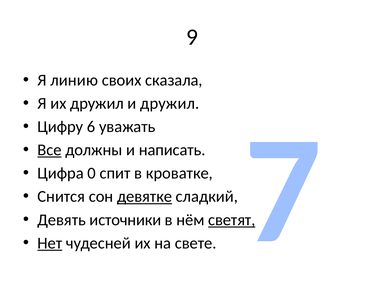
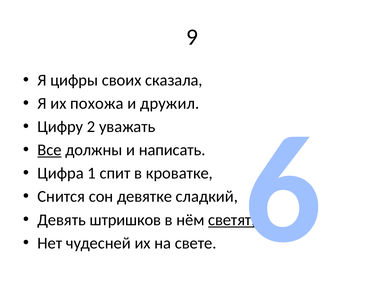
линию: линию -> цифры
их дружил: дружил -> похожа
6: 6 -> 2
0: 0 -> 1
девятке underline: present -> none
источники: источники -> штришков
Нет underline: present -> none
7: 7 -> 6
